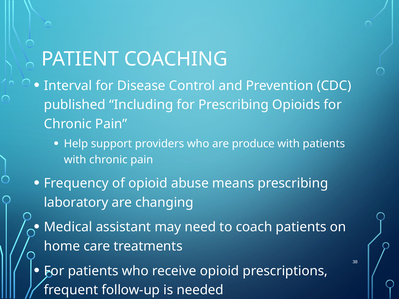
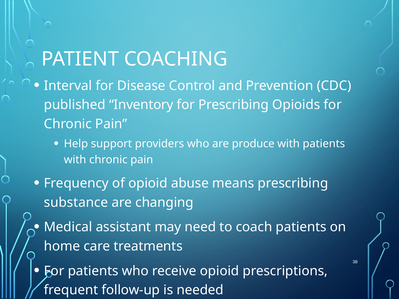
Including: Including -> Inventory
laboratory: laboratory -> substance
